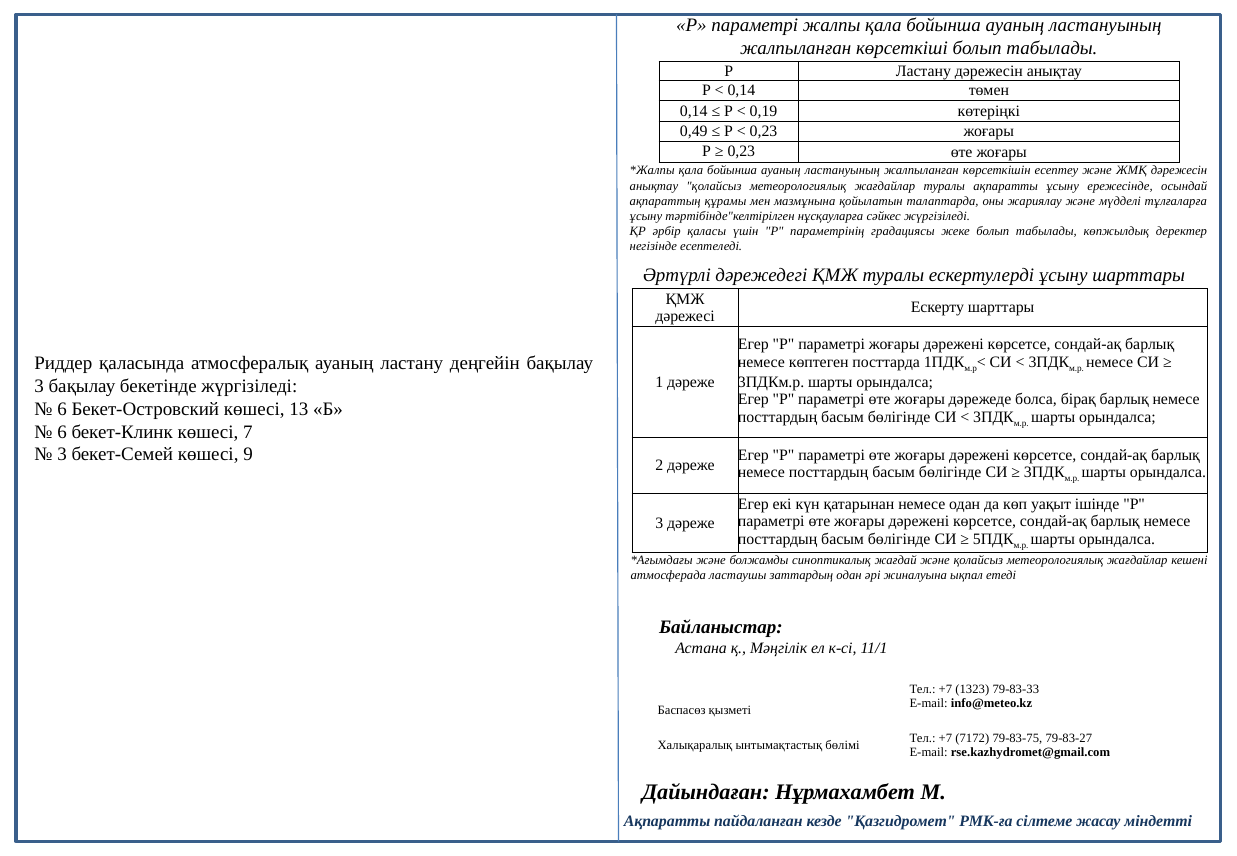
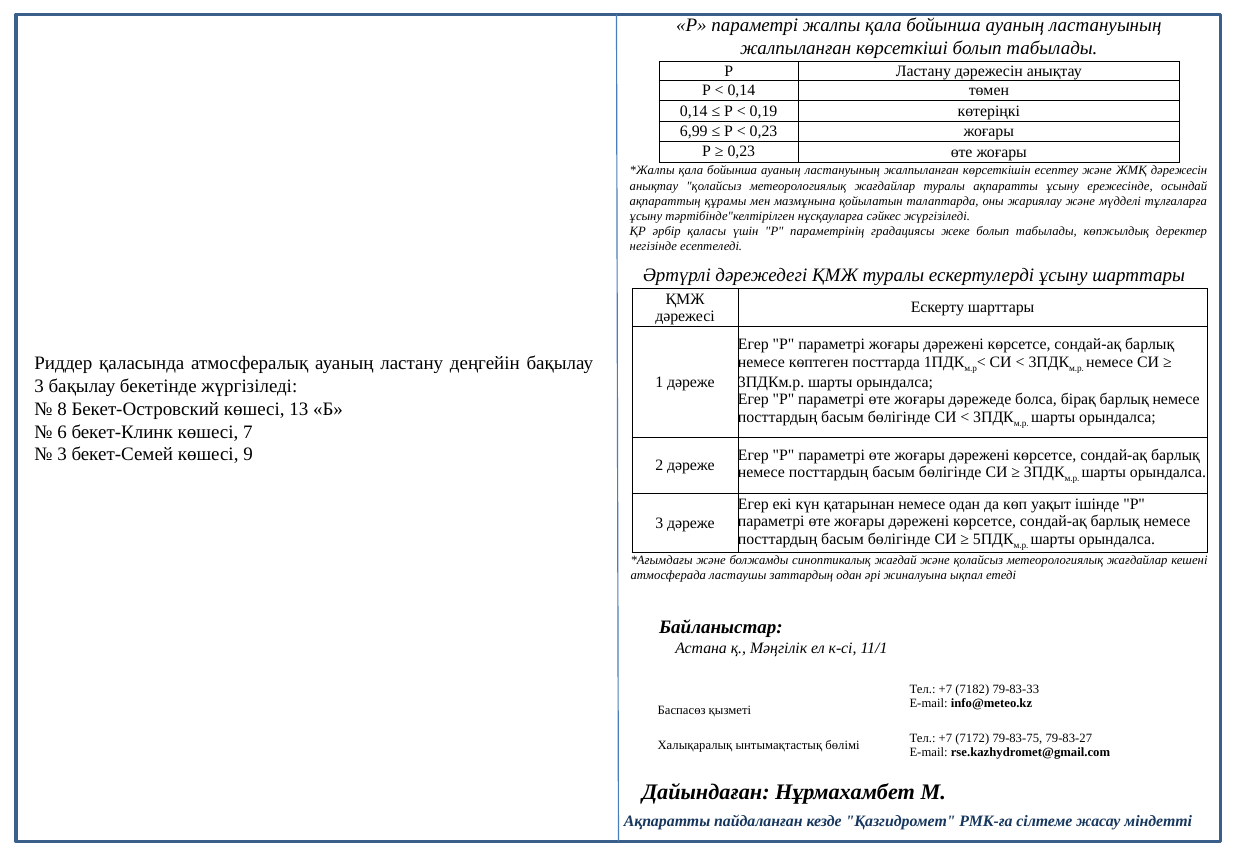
0,49: 0,49 -> 6,99
6 at (62, 409): 6 -> 8
1323: 1323 -> 7182
